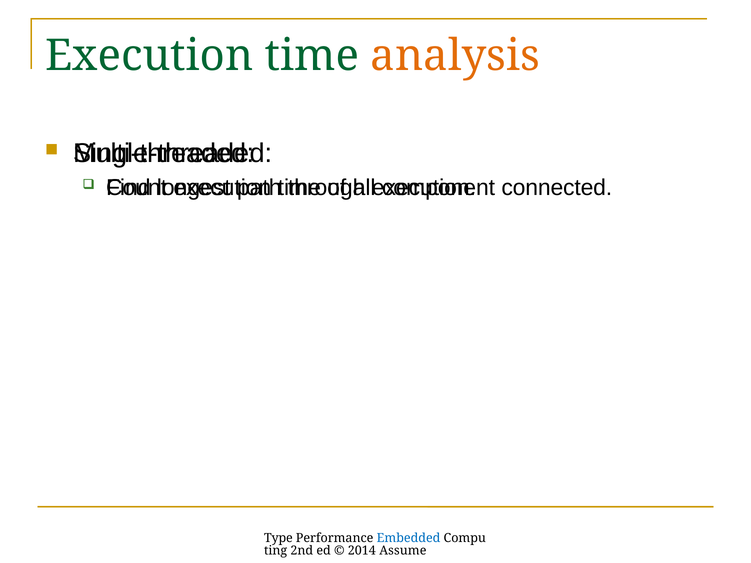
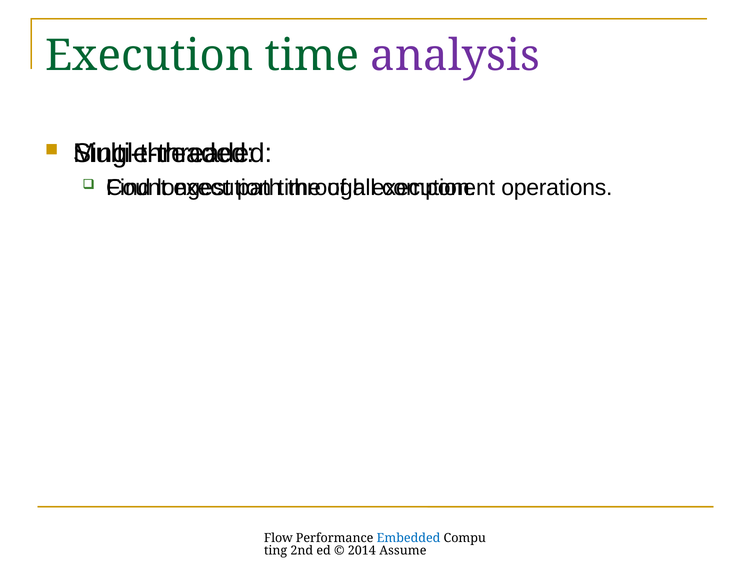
analysis colour: orange -> purple
connected: connected -> operations
Type: Type -> Flow
